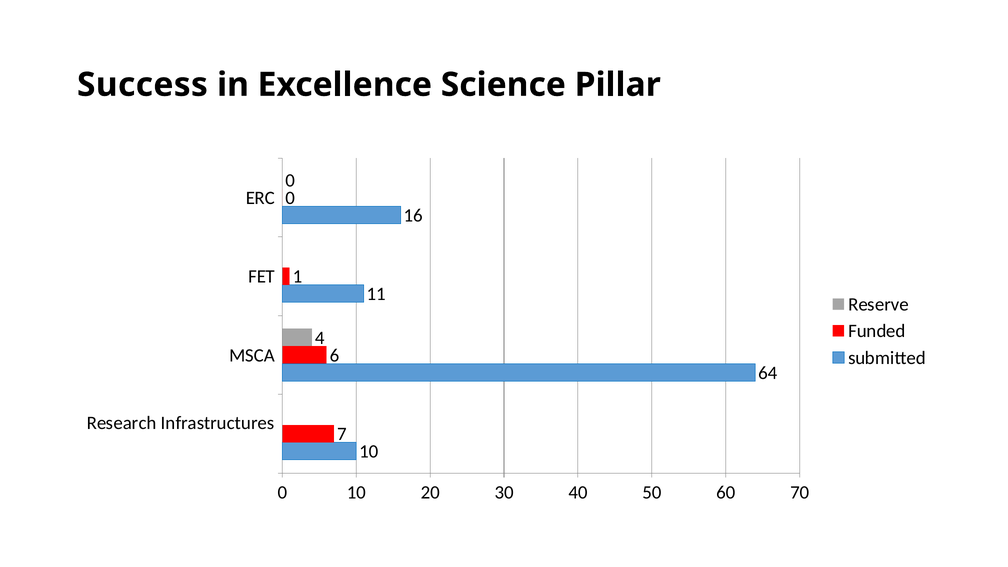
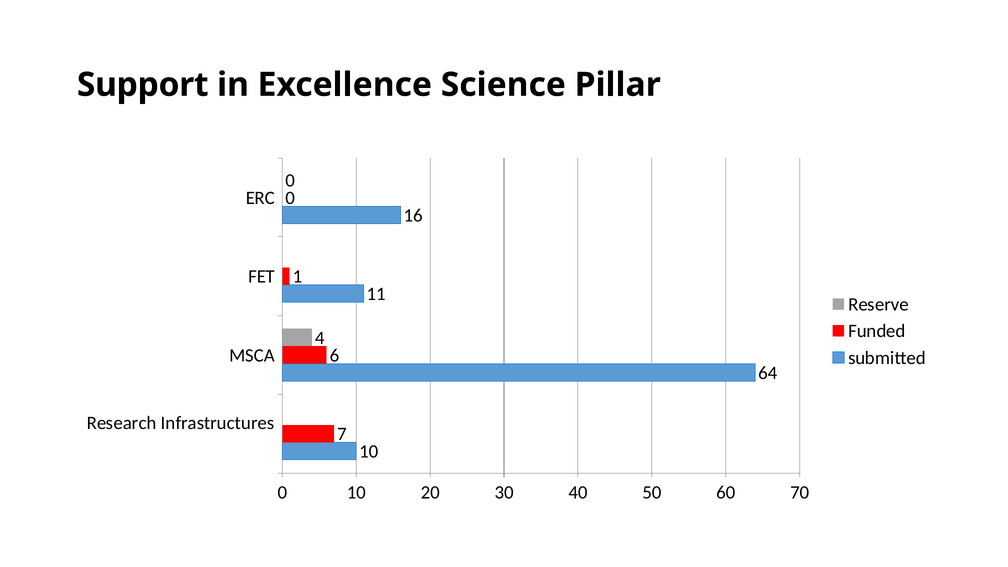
Success: Success -> Support
